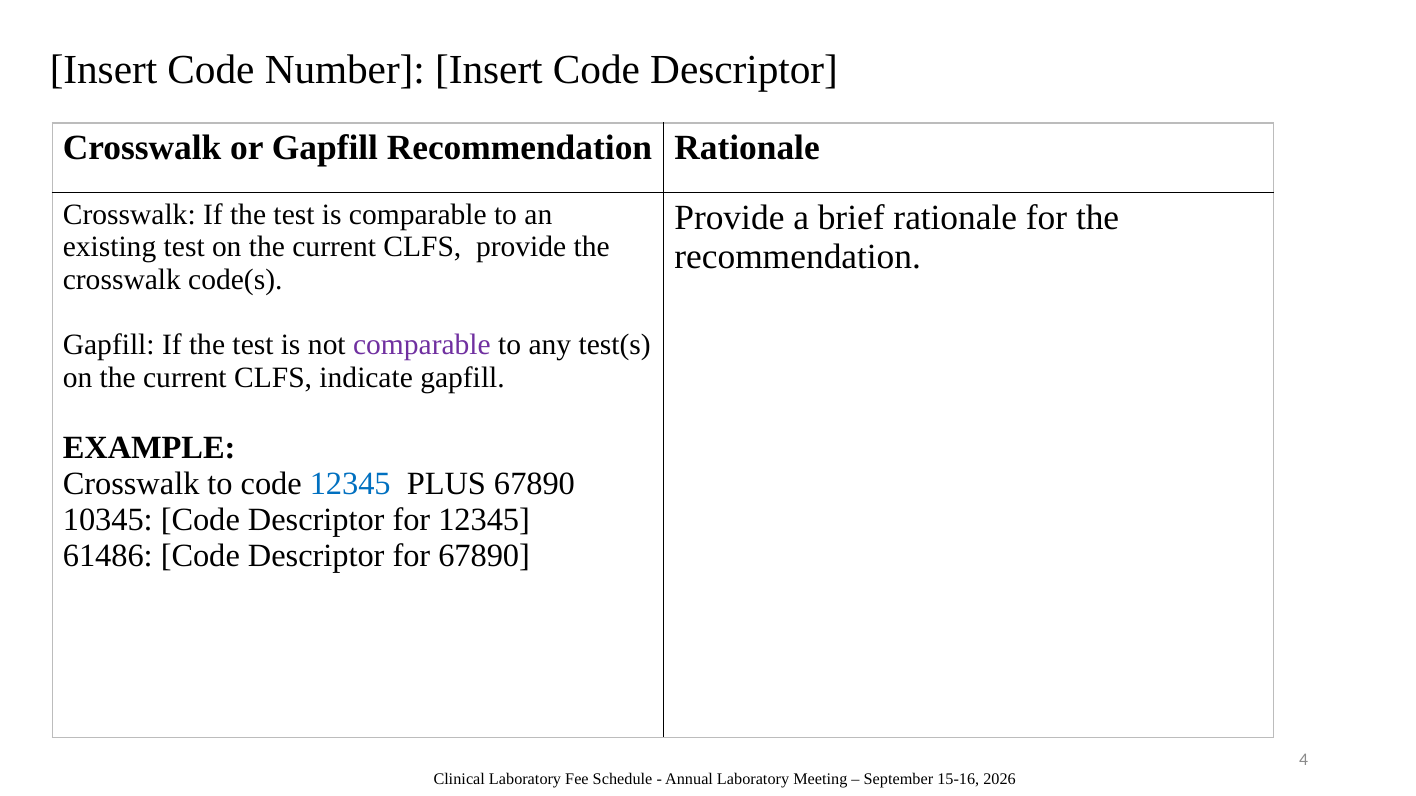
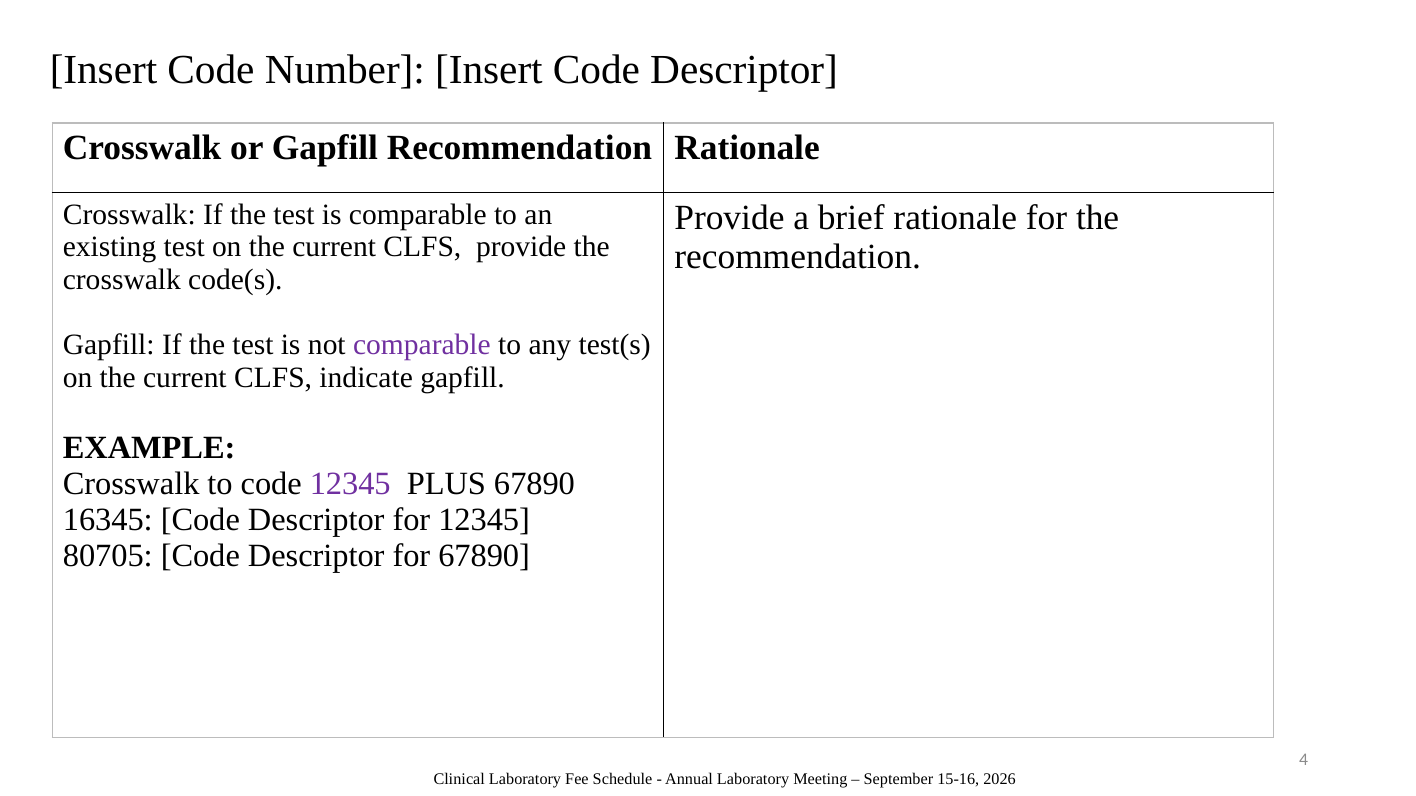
12345 at (350, 484) colour: blue -> purple
10345: 10345 -> 16345
61486: 61486 -> 80705
